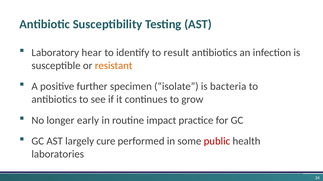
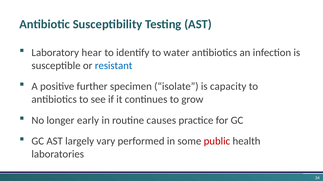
result: result -> water
resistant colour: orange -> blue
bacteria: bacteria -> capacity
impact: impact -> causes
cure: cure -> vary
